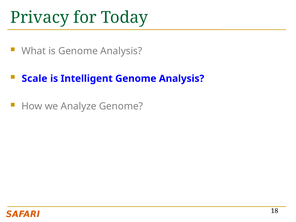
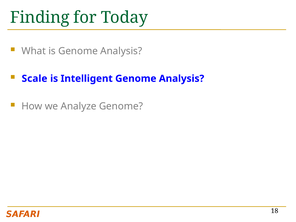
Privacy: Privacy -> Finding
